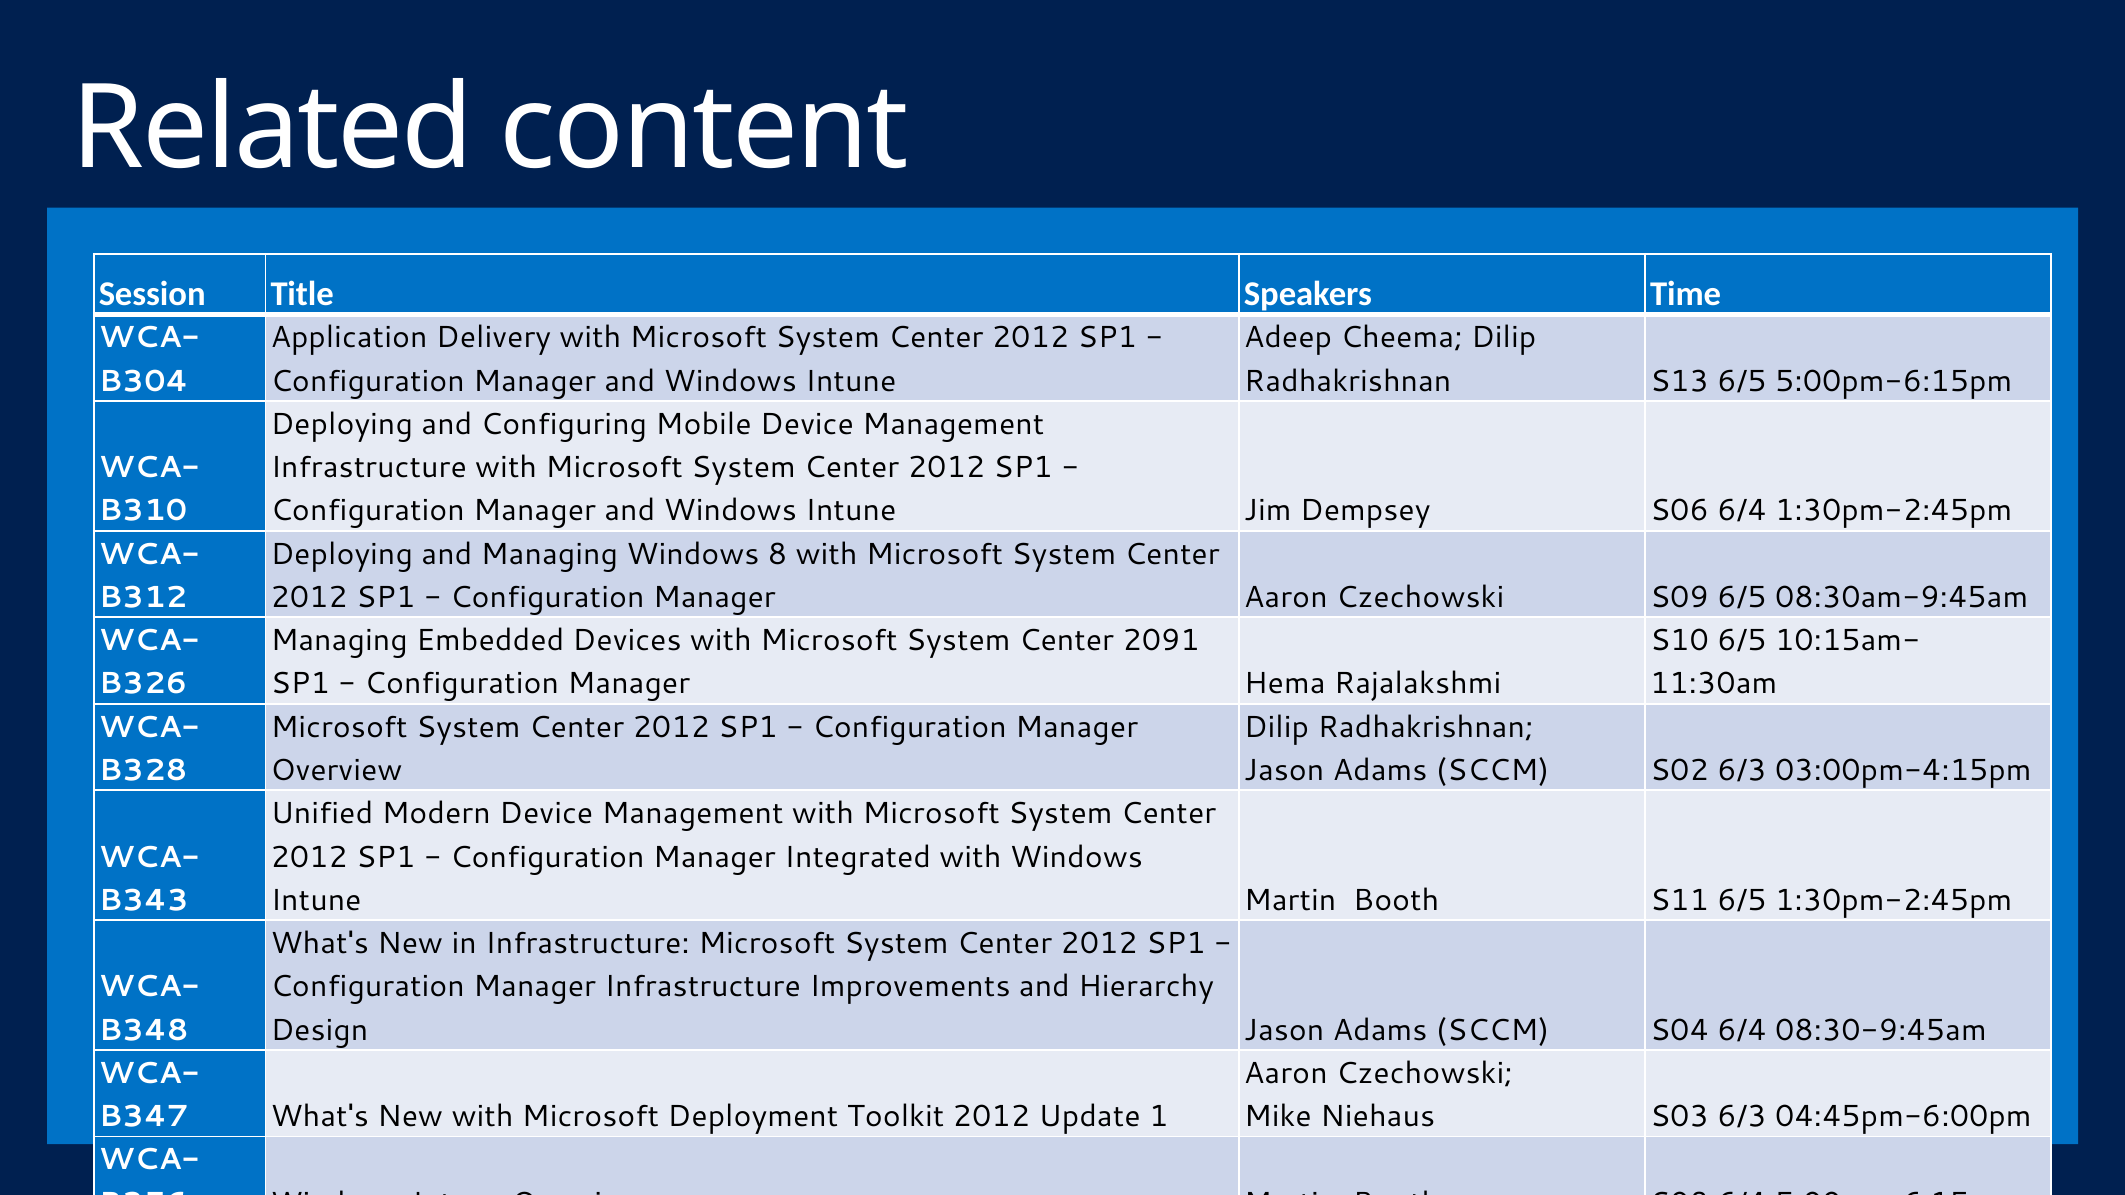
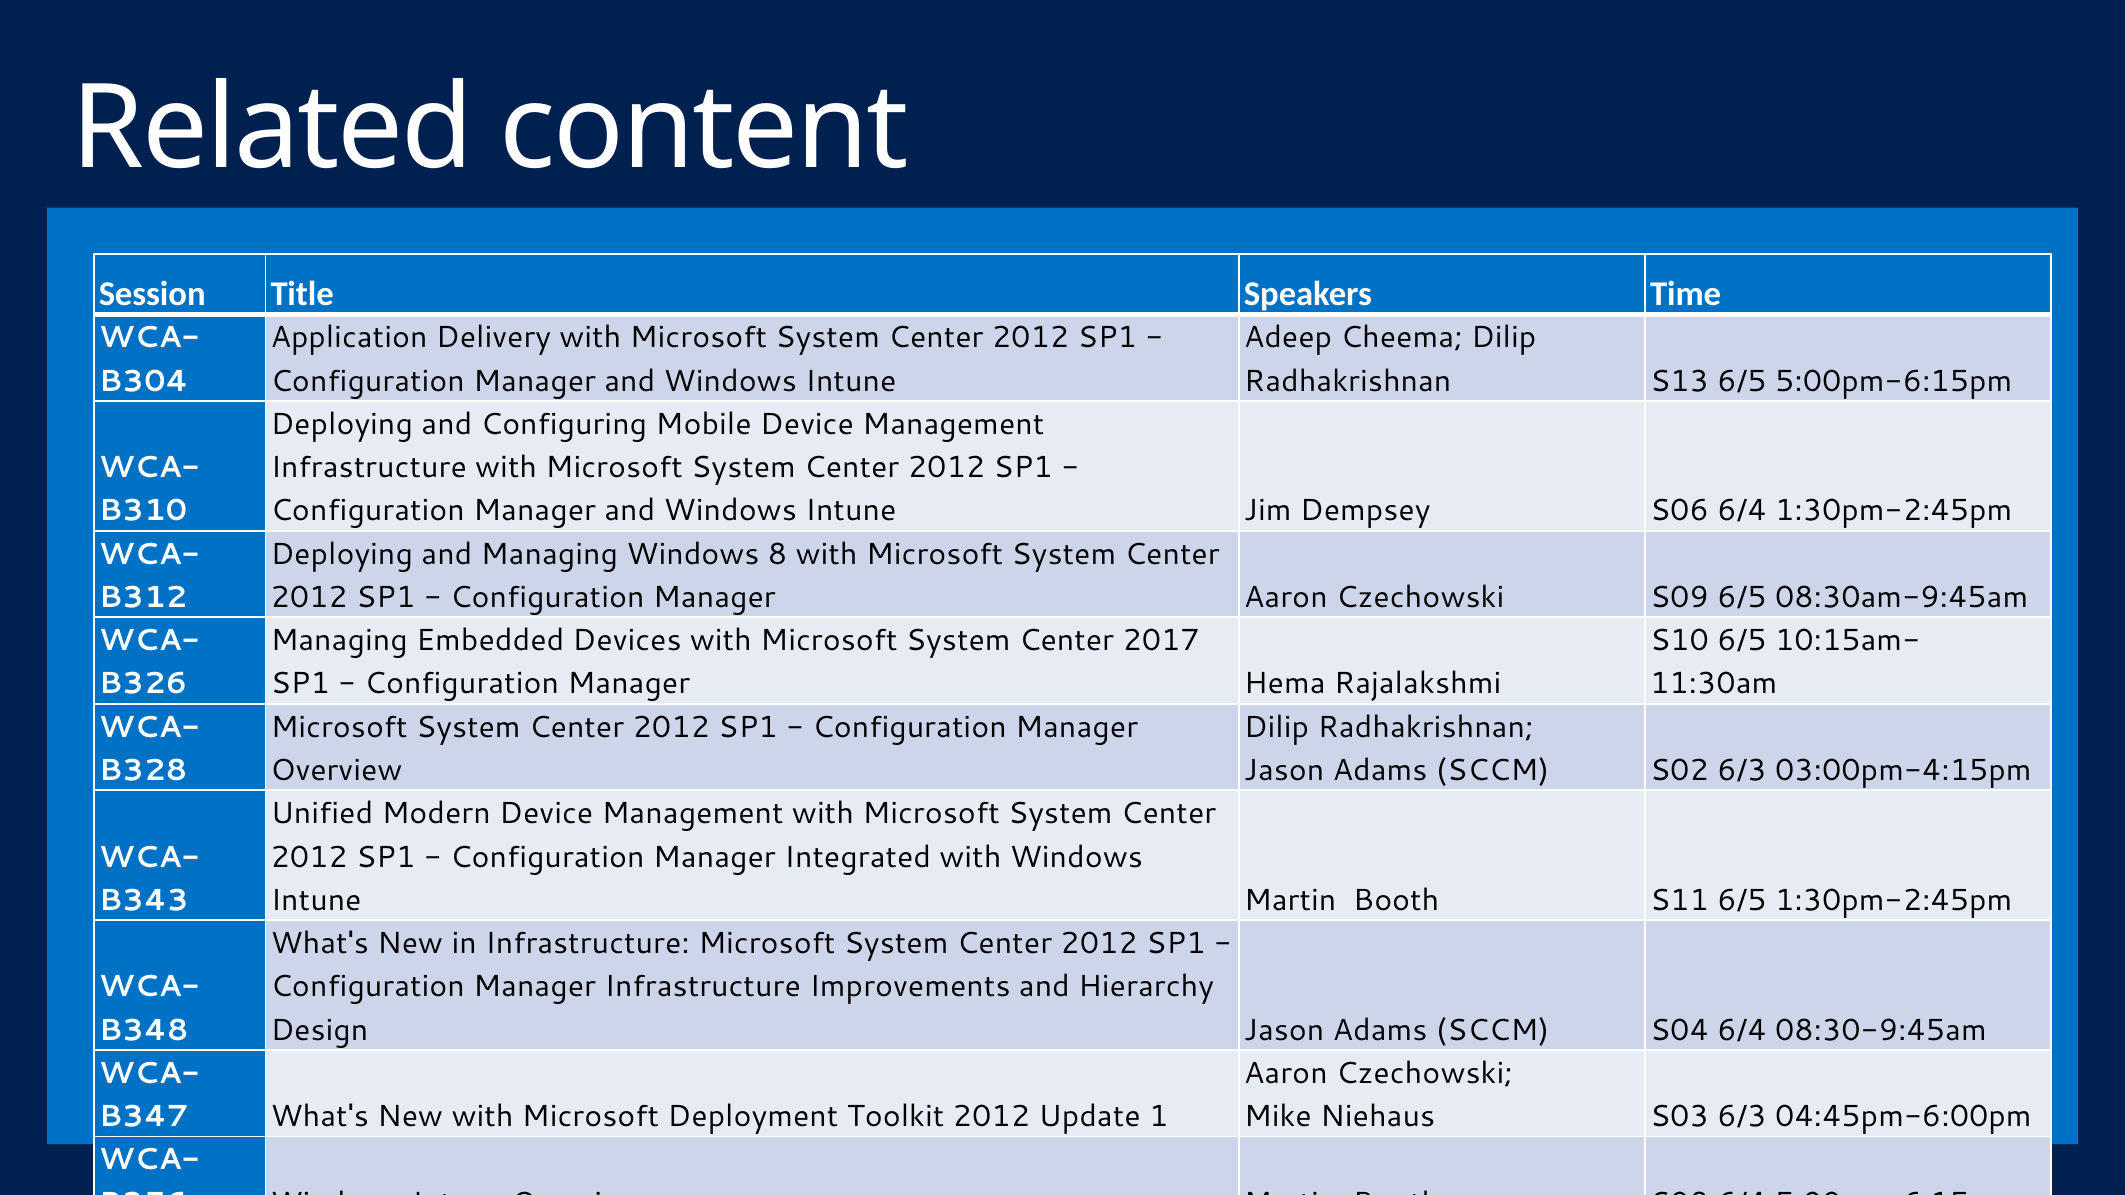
2091: 2091 -> 2017
